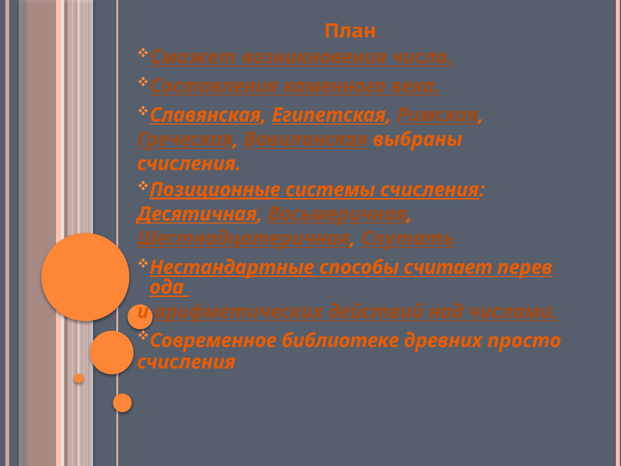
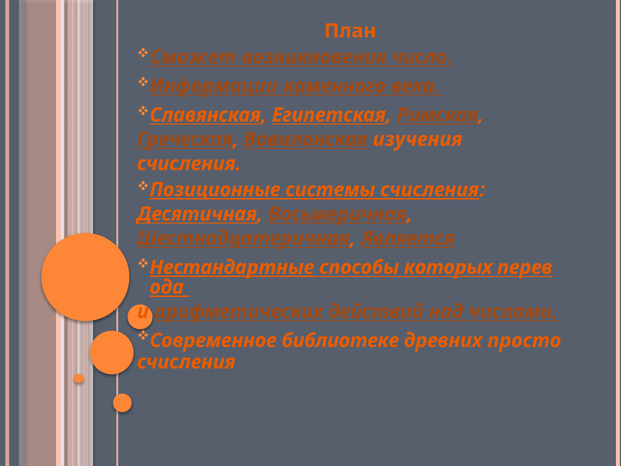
Составления: Составления -> Информации
выбраны: выбраны -> изучения
Позиционные underline: present -> none
Спутать: Спутать -> Является
считает: считает -> которых
